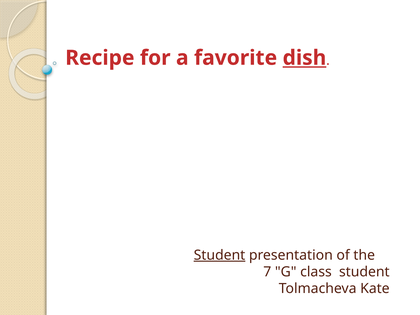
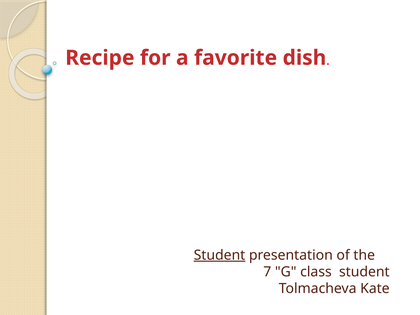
dish underline: present -> none
